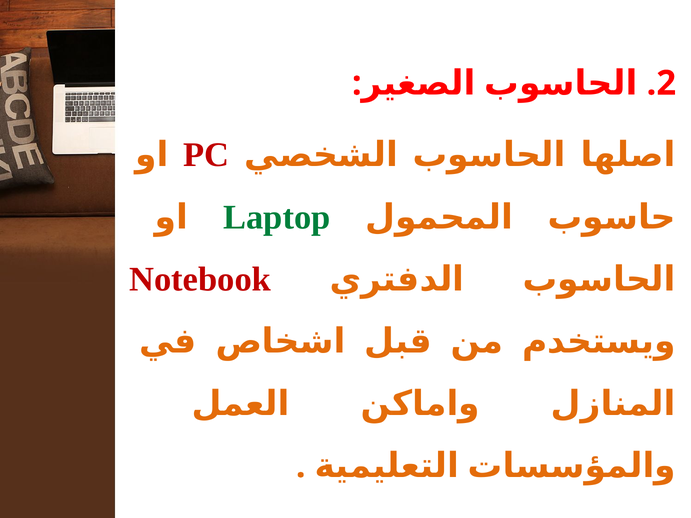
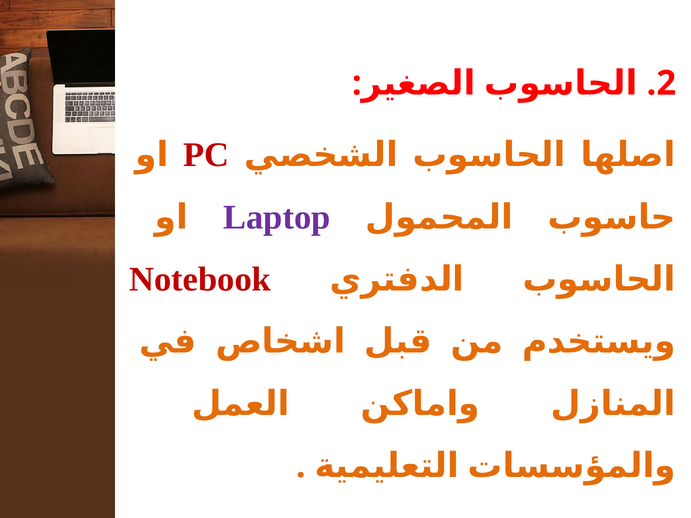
Laptop colour: green -> purple
